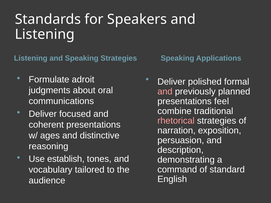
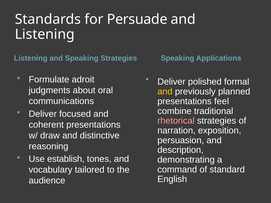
Speakers: Speakers -> Persuade
and at (165, 92) colour: pink -> yellow
ages: ages -> draw
